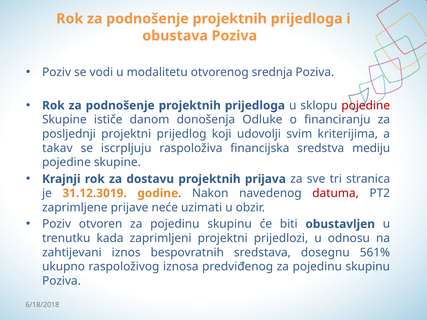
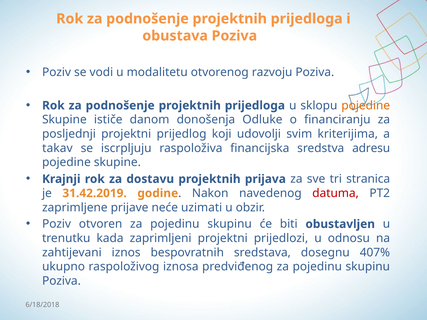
srednja: srednja -> razvoju
pojedine at (366, 106) colour: red -> orange
mediju: mediju -> adresu
31.12.3019: 31.12.3019 -> 31.42.2019
561%: 561% -> 407%
